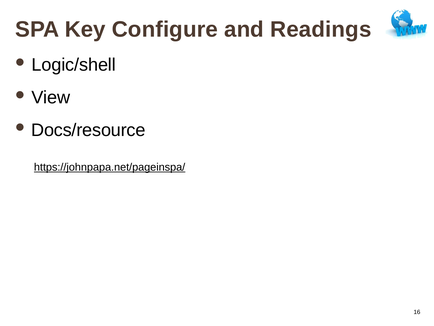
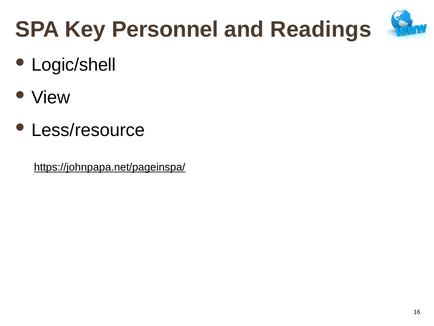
Configure: Configure -> Personnel
Docs/resource: Docs/resource -> Less/resource
